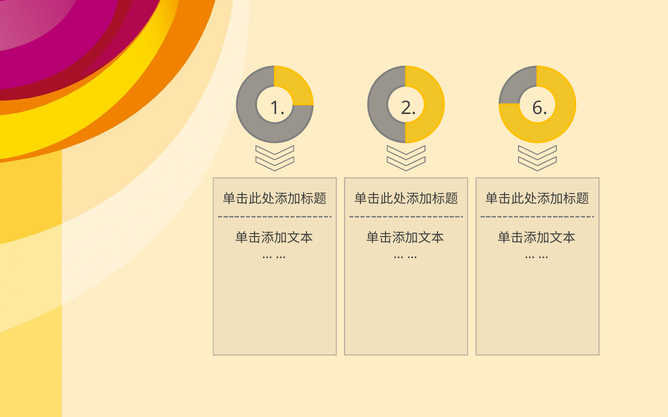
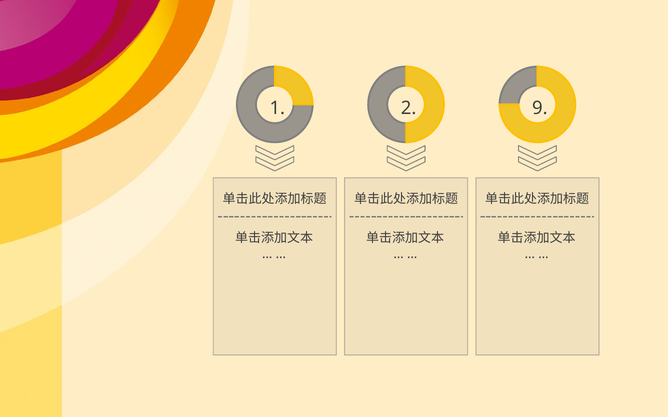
6: 6 -> 9
